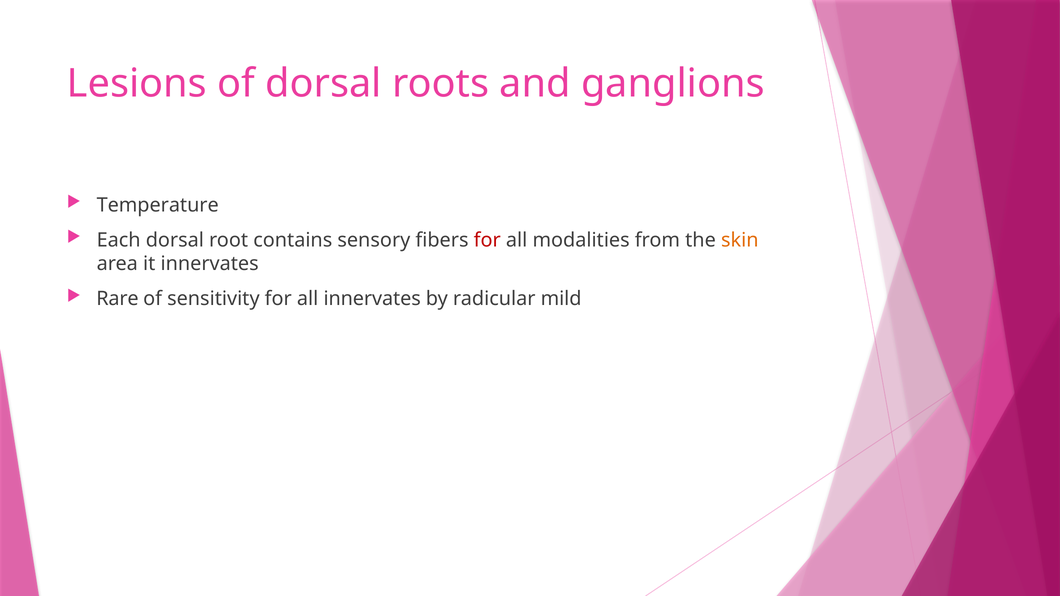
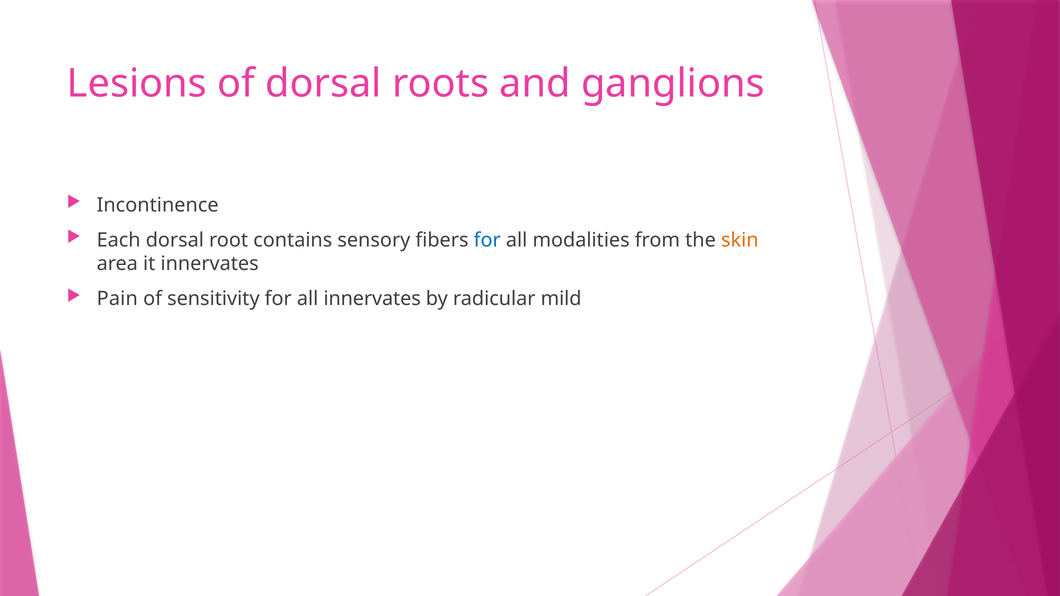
Temperature: Temperature -> Incontinence
for at (487, 240) colour: red -> blue
Rare: Rare -> Pain
